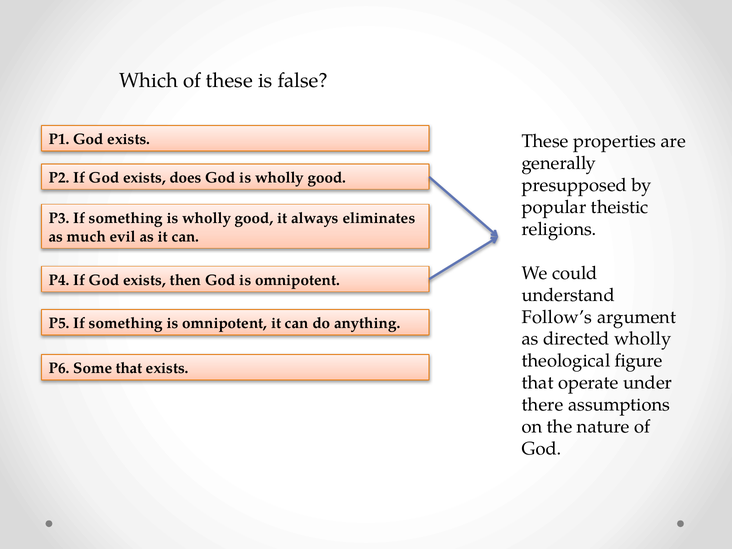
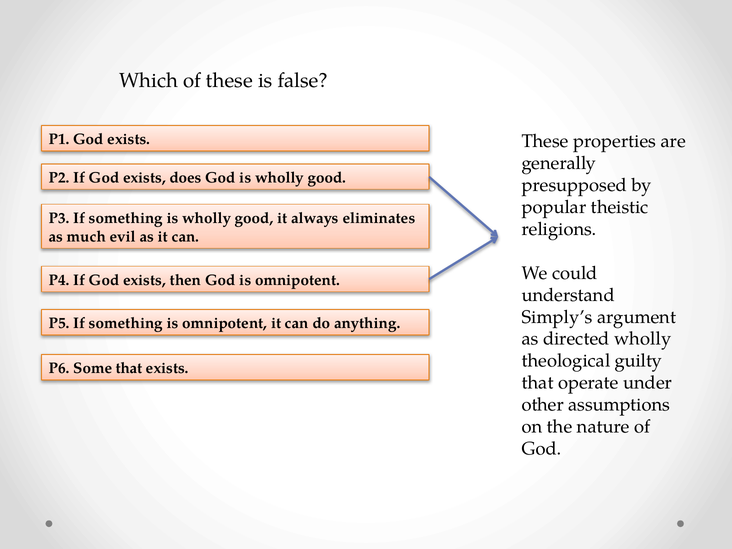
Follow’s: Follow’s -> Simply’s
figure: figure -> guilty
there: there -> other
